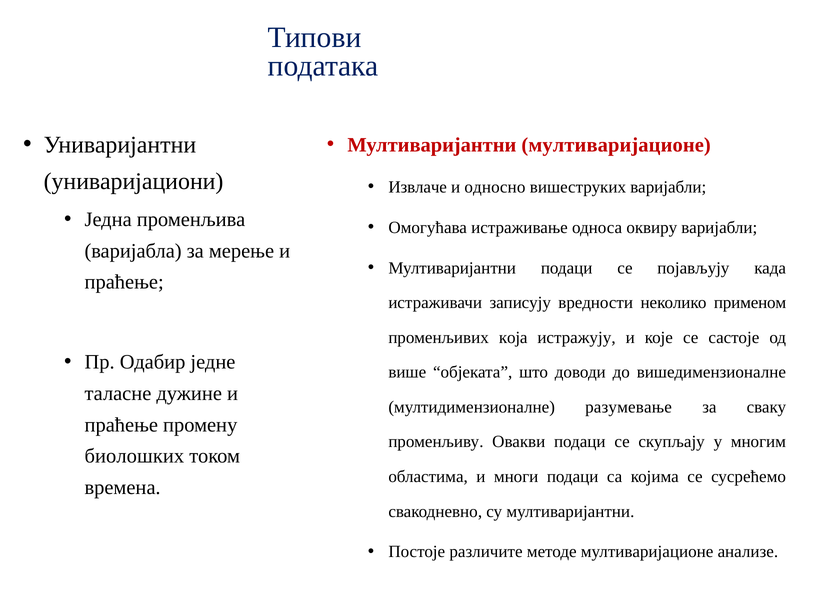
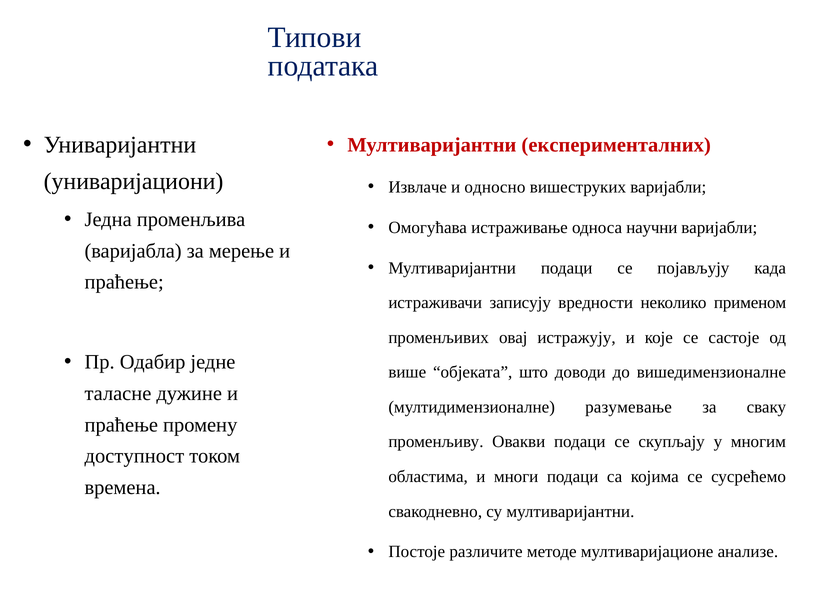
Мултиваријантни мултиваријационе: мултиваријационе -> експерименталних
оквиру: оквиру -> научни
која: која -> овај
биолoшких: биолoшких -> доступност
